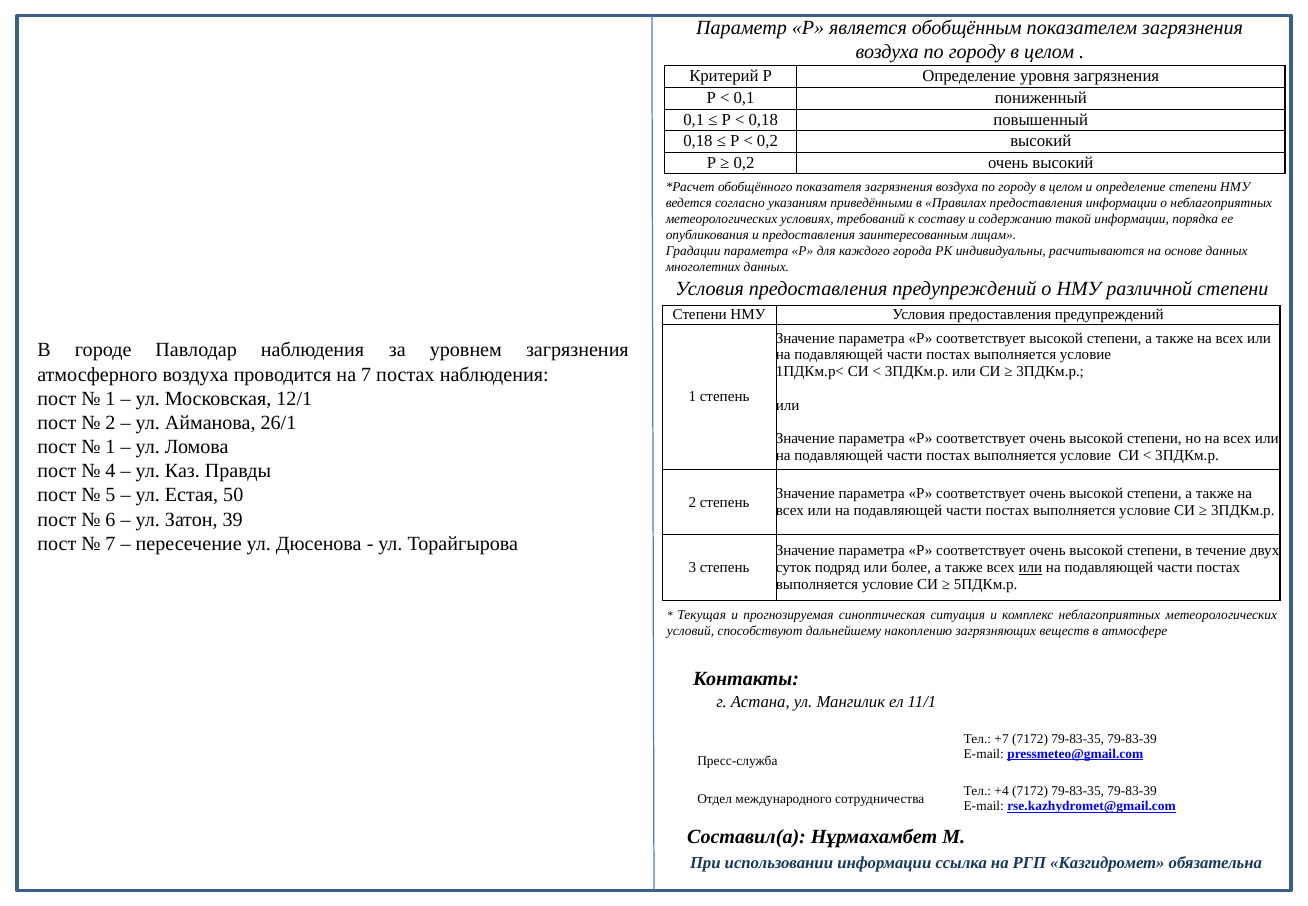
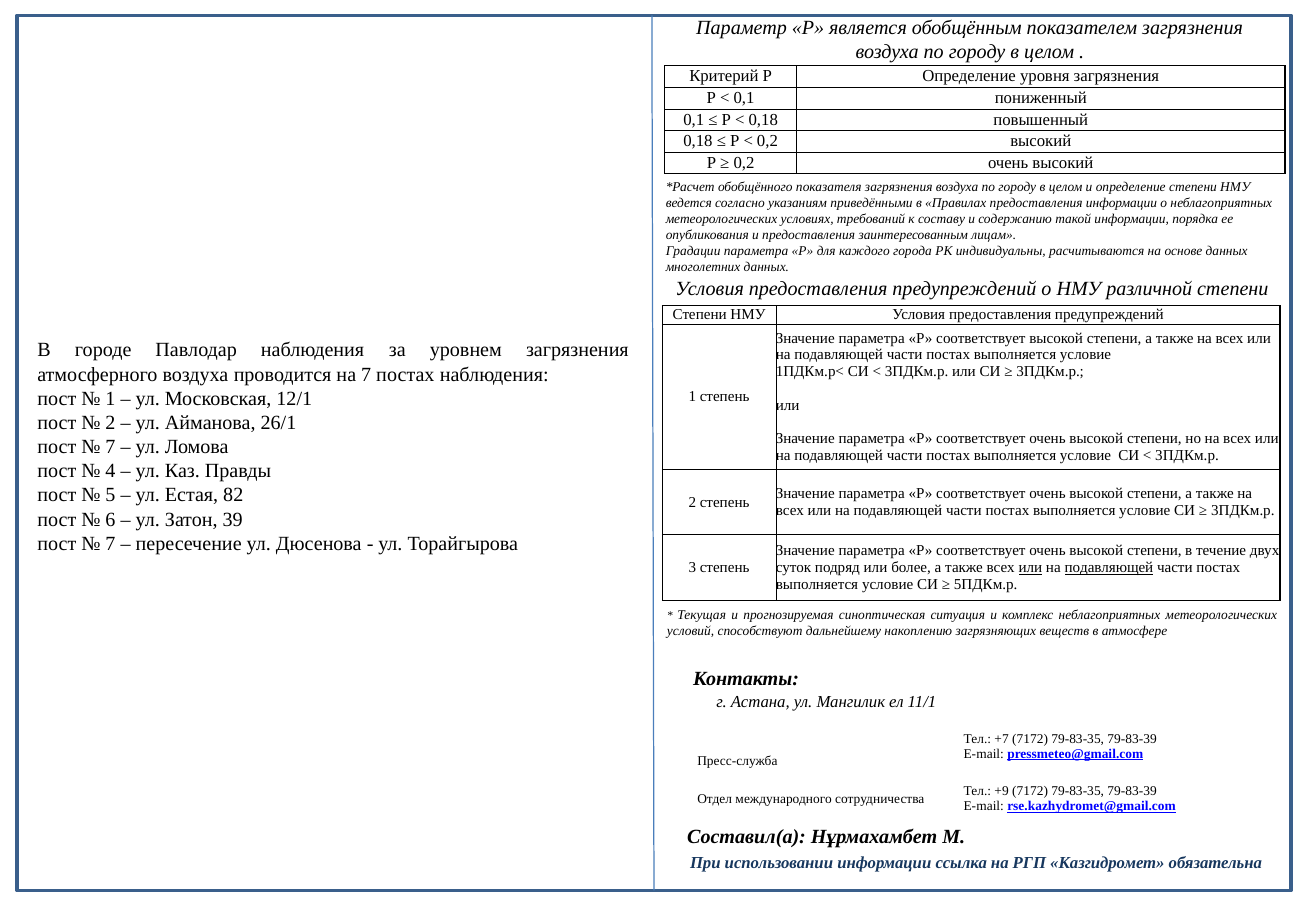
1 at (111, 447): 1 -> 7
50: 50 -> 82
подавляющей at (1109, 567) underline: none -> present
+4: +4 -> +9
